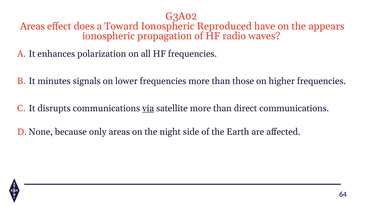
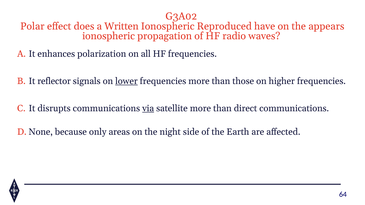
Areas at (32, 26): Areas -> Polar
Toward: Toward -> Written
minutes: minutes -> reflector
lower underline: none -> present
